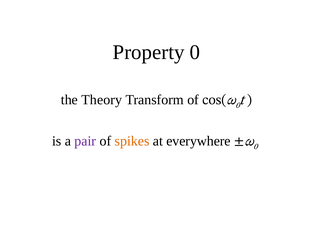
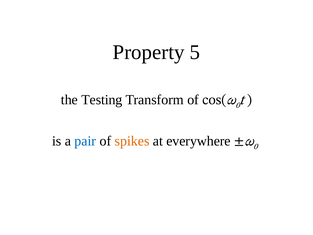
0: 0 -> 5
Theory: Theory -> Testing
pair colour: purple -> blue
